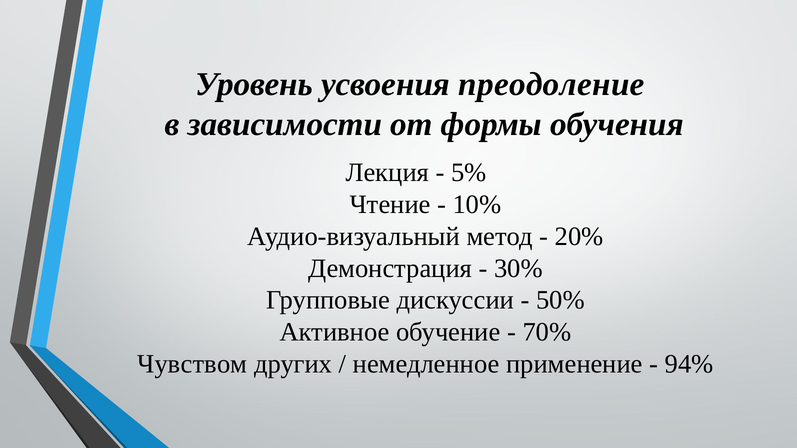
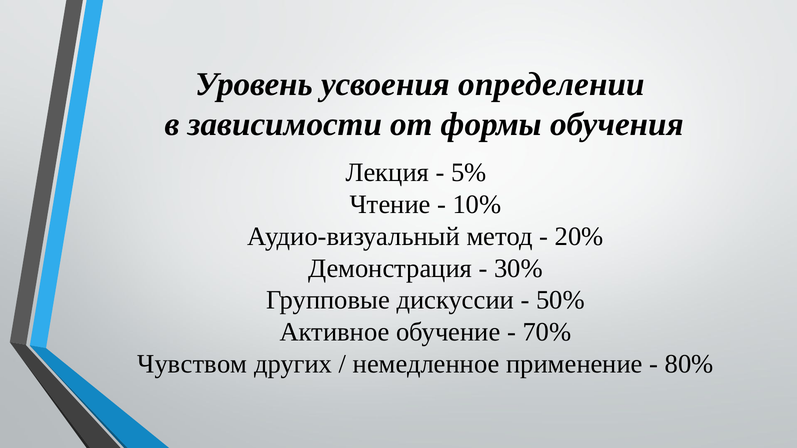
преодоление: преодоление -> определении
94%: 94% -> 80%
